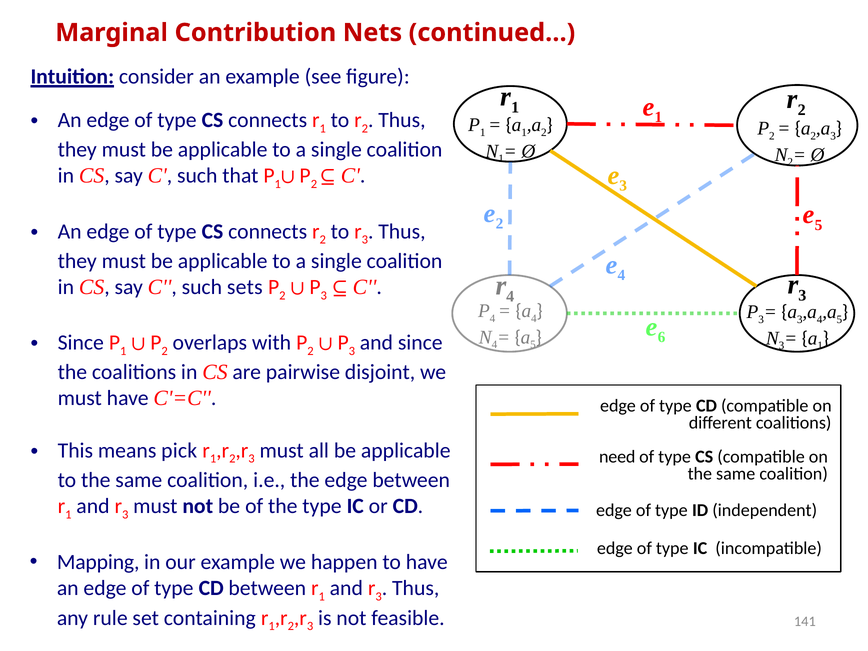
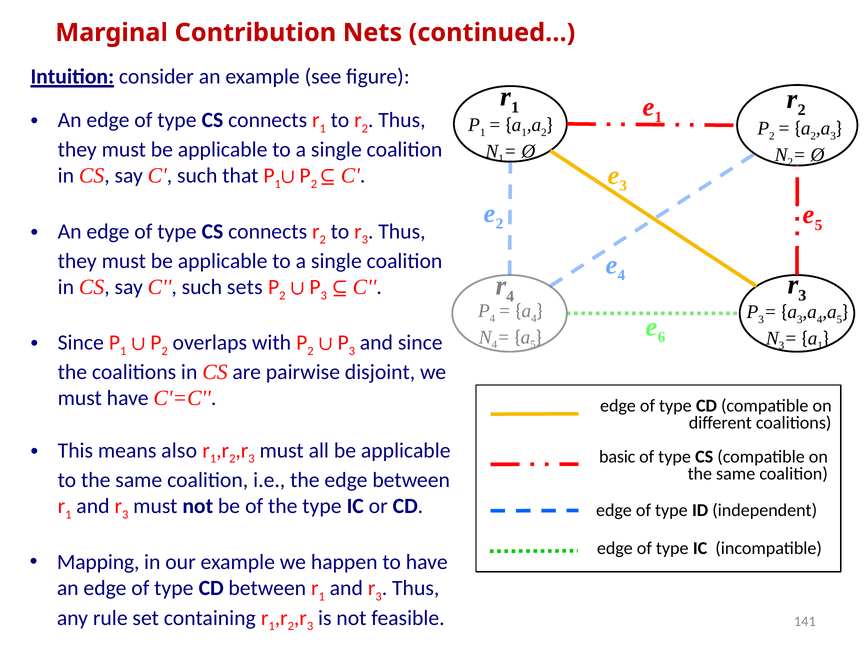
pick: pick -> also
need: need -> basic
